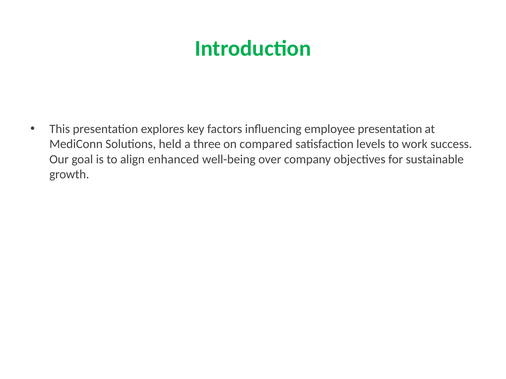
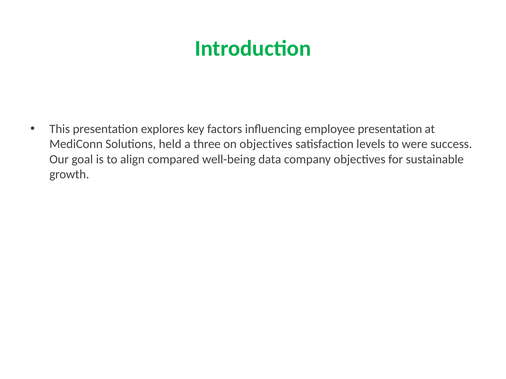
on compared: compared -> objectives
work: work -> were
enhanced: enhanced -> compared
over: over -> data
